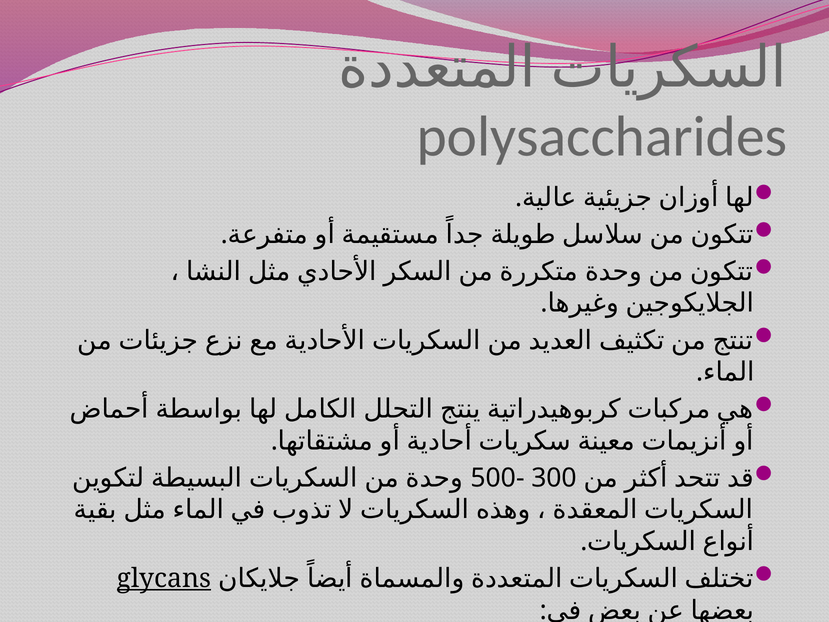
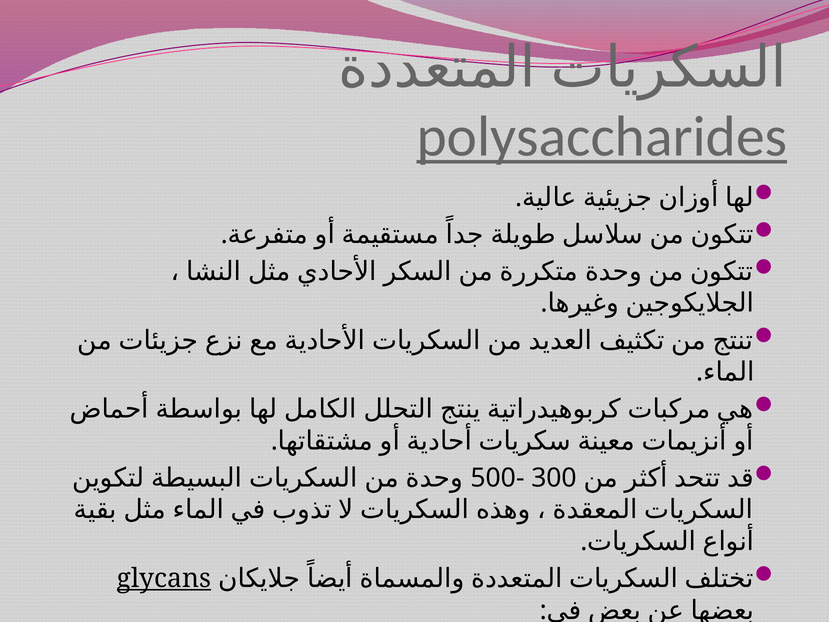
polysaccharides underline: none -> present
